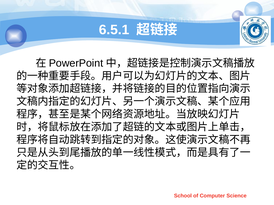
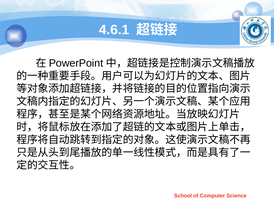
6.5.1: 6.5.1 -> 4.6.1
